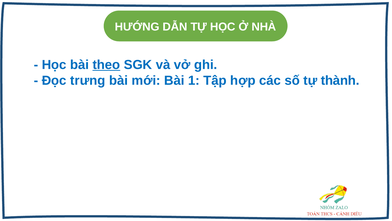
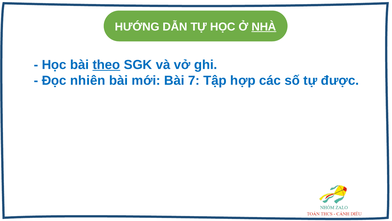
NHÀ underline: none -> present
trưng: trưng -> nhiên
1: 1 -> 7
thành: thành -> được
